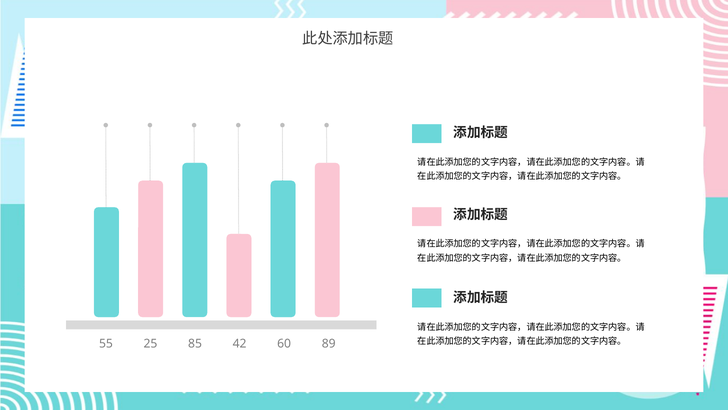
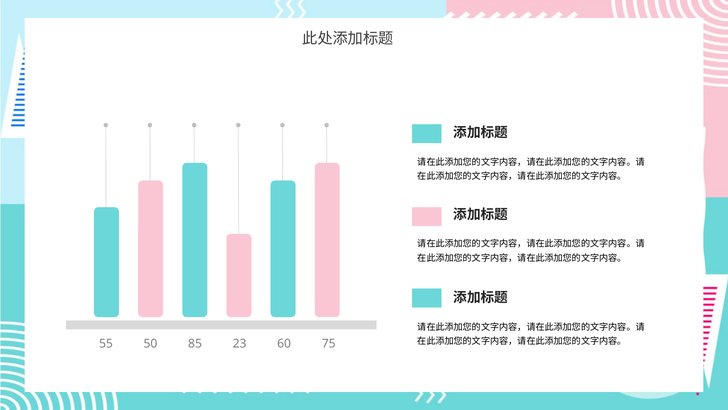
25: 25 -> 50
42: 42 -> 23
89: 89 -> 75
